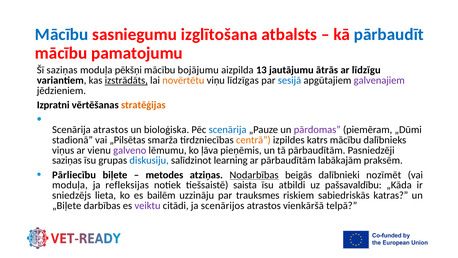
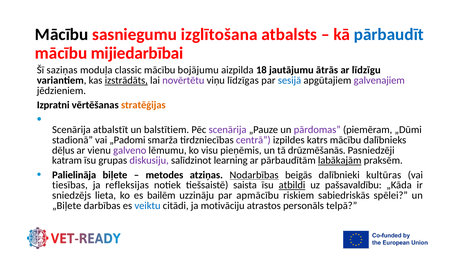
Mācību at (62, 35) colour: blue -> black
pamatojumu: pamatojumu -> mijiedarbībai
pēkšņi: pēkšņi -> classic
13: 13 -> 18
novērtētu colour: orange -> purple
Scenārija atrastos: atrastos -> atbalstīt
bioloģiska: bioloģiska -> balstītiem
scenārija at (228, 130) colour: blue -> purple
„Pilsētas: „Pilsētas -> „Padomi
centrā colour: orange -> purple
viņus: viņus -> dēļus
ļāva: ļāva -> visu
tā pārbaudītām: pārbaudītām -> drūzmēšanās
saziņas at (67, 160): saziņas -> katram
diskusiju colour: blue -> purple
labākajām underline: none -> present
Pārliecību: Pārliecību -> Palielināja
nozīmēt: nozīmēt -> kultūras
moduļa at (70, 185): moduļa -> tiesības
atbildi underline: none -> present
trauksmes: trauksmes -> apmācību
katras: katras -> spēlei
veiktu colour: purple -> blue
scenārijos: scenārijos -> motivāciju
vienkāršā: vienkāršā -> personāls
